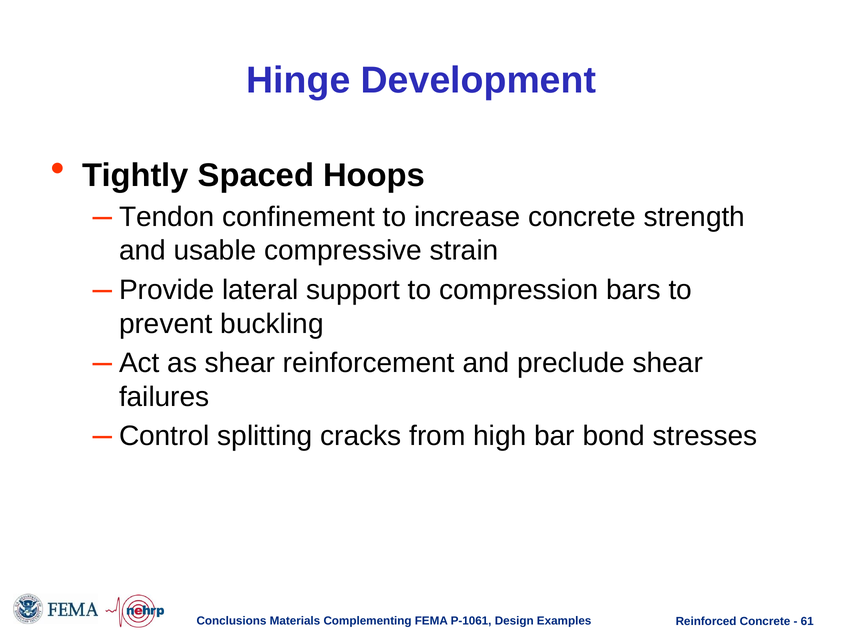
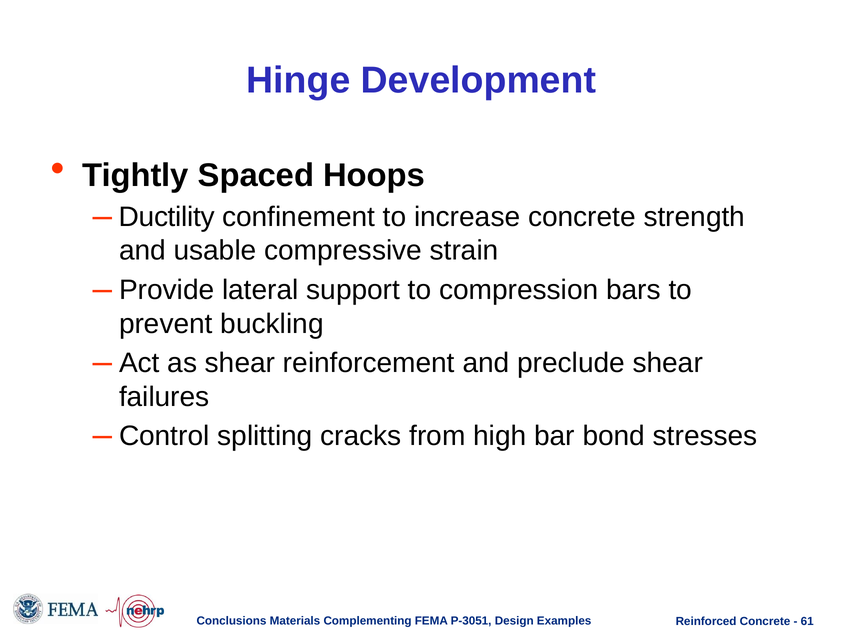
Tendon: Tendon -> Ductility
P-1061: P-1061 -> P-3051
